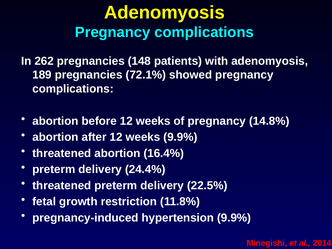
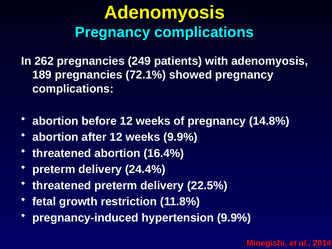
148: 148 -> 249
